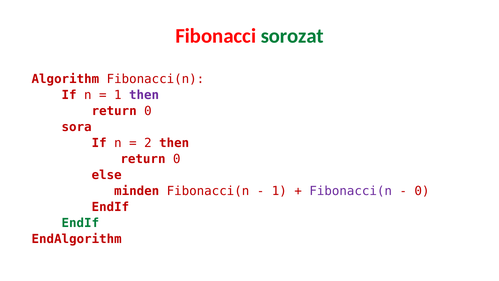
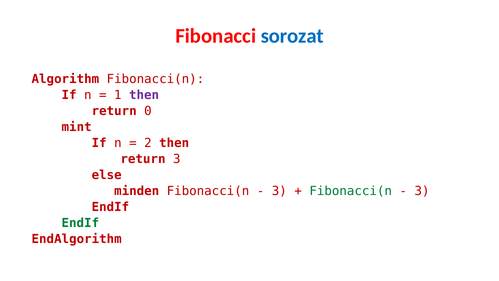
sorozat colour: green -> blue
sora: sora -> mint
0 at (177, 159): 0 -> 3
1 at (279, 191): 1 -> 3
Fibonacci(n at (351, 191) colour: purple -> green
0 at (422, 191): 0 -> 3
